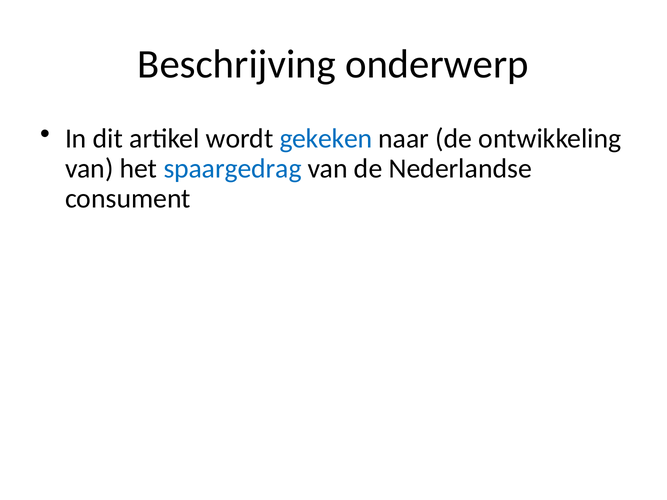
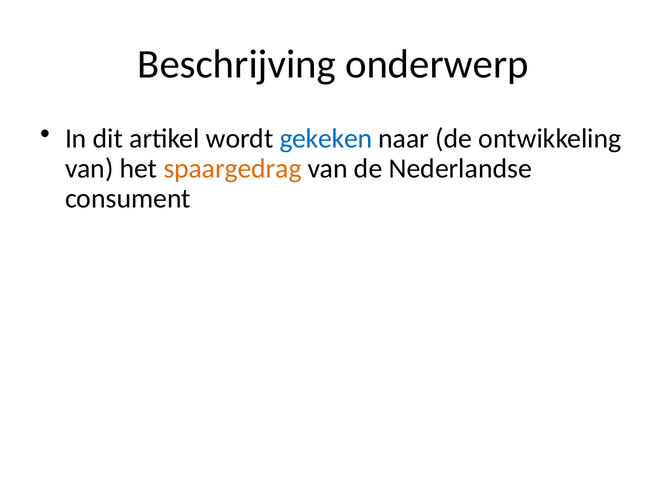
spaargedrag colour: blue -> orange
